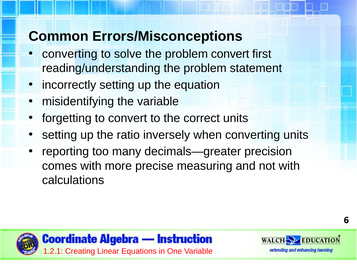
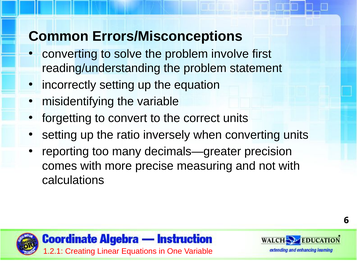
problem convert: convert -> involve
